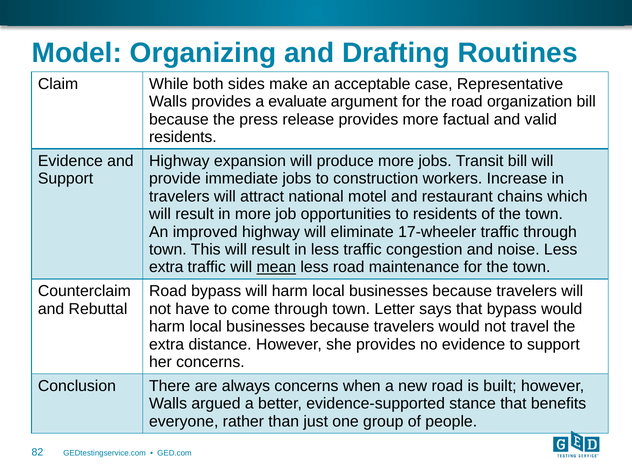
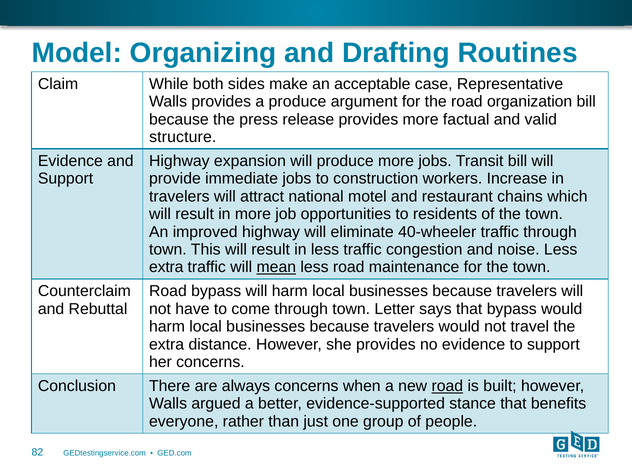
a evaluate: evaluate -> produce
residents at (183, 137): residents -> structure
17-wheeler: 17-wheeler -> 40-wheeler
road at (447, 386) underline: none -> present
